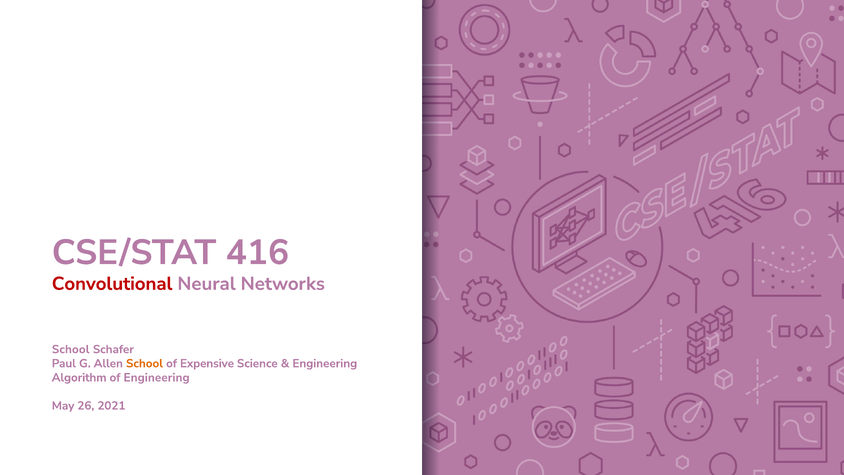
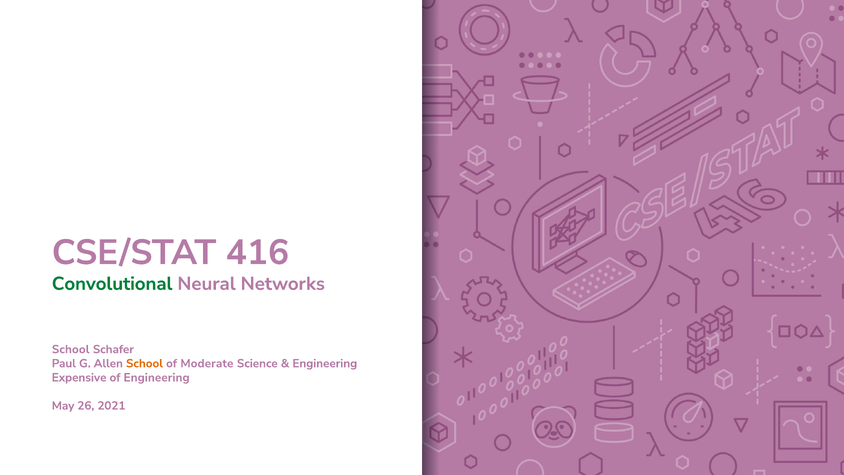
Convolutional colour: red -> green
Expensive: Expensive -> Moderate
Algorithm: Algorithm -> Expensive
